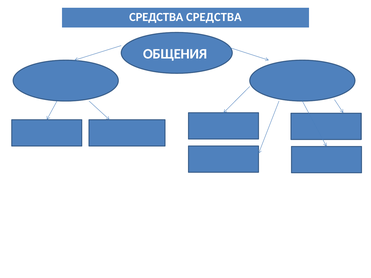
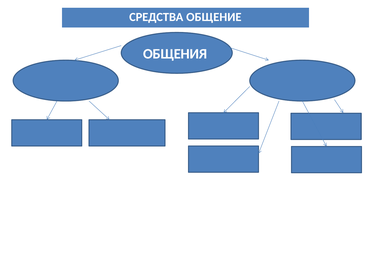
СРЕДСТВА СРЕДСТВА: СРЕДСТВА -> ОБЩЕНИЕ
